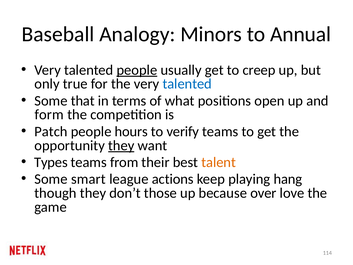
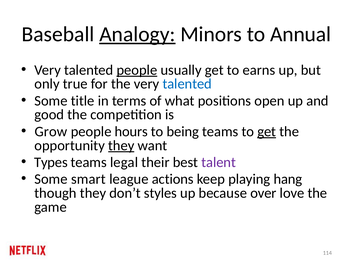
Analogy underline: none -> present
creep: creep -> earns
that: that -> title
form: form -> good
Patch: Patch -> Grow
verify: verify -> being
get at (267, 131) underline: none -> present
from: from -> legal
talent colour: orange -> purple
those: those -> styles
